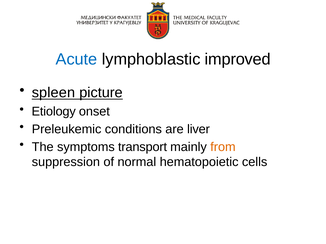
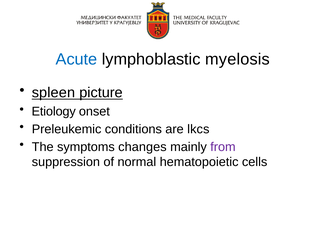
improved: improved -> myelosis
liver: liver -> lkcs
transport: transport -> changes
from colour: orange -> purple
